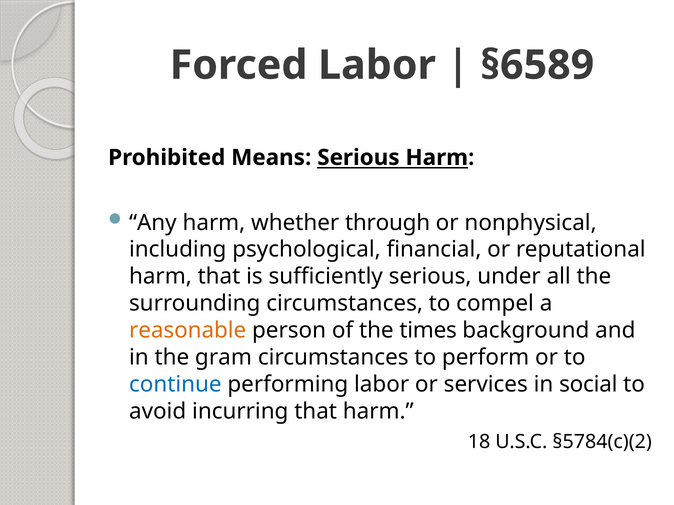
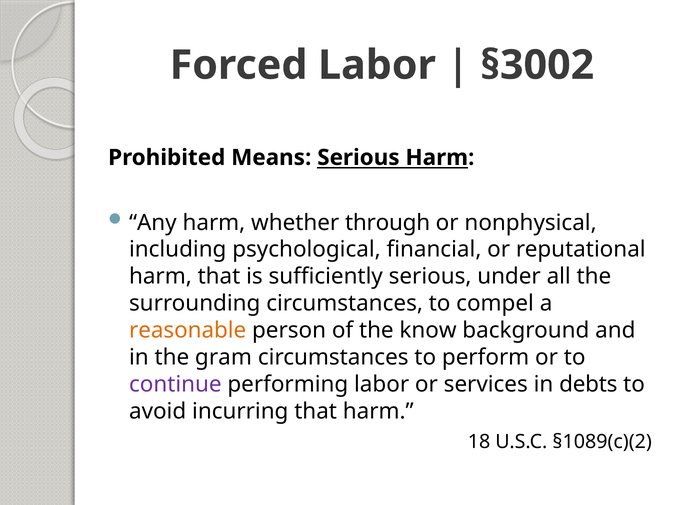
§6589: §6589 -> §3002
times: times -> know
continue colour: blue -> purple
social: social -> debts
§5784(c)(2: §5784(c)(2 -> §1089(c)(2
